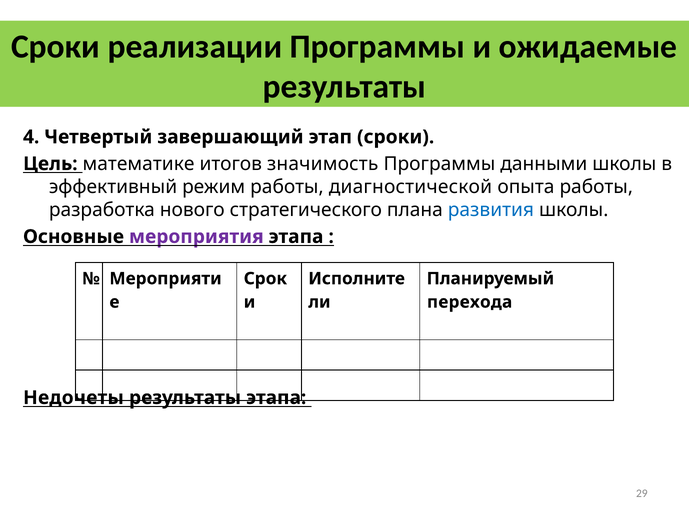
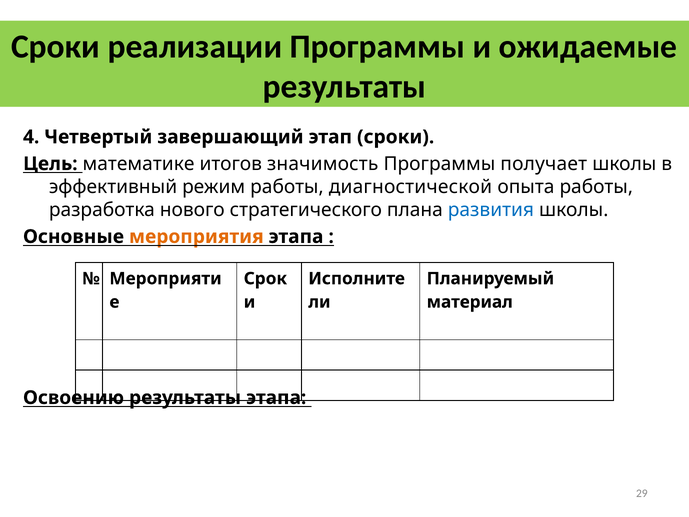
данными: данными -> получает
мероприятия colour: purple -> orange
перехода: перехода -> материал
Недочеты: Недочеты -> Освоению
